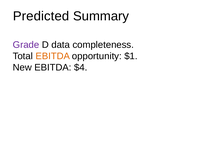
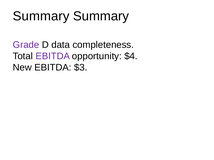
Predicted at (41, 16): Predicted -> Summary
EBITDA at (53, 56) colour: orange -> purple
$1: $1 -> $4
$4: $4 -> $3
